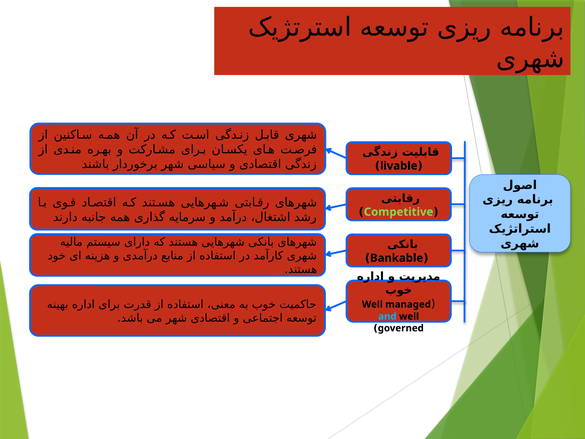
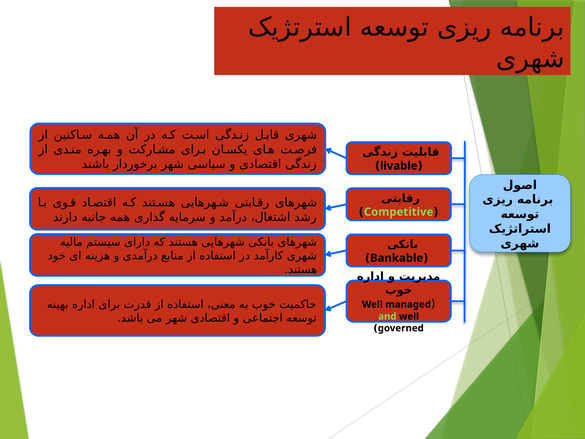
and colour: light blue -> light green
